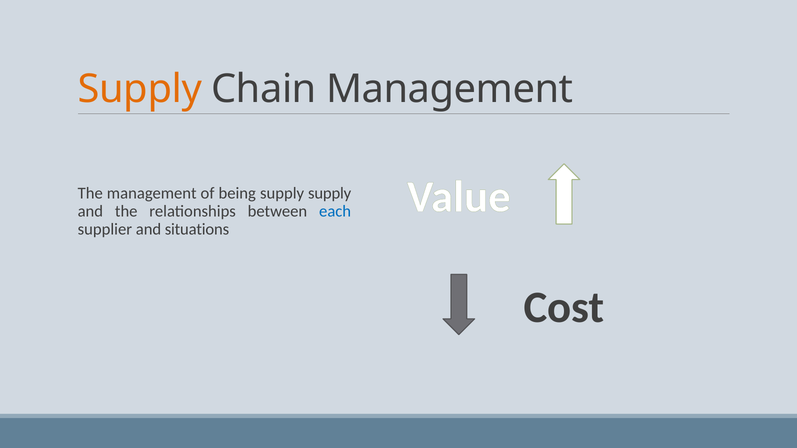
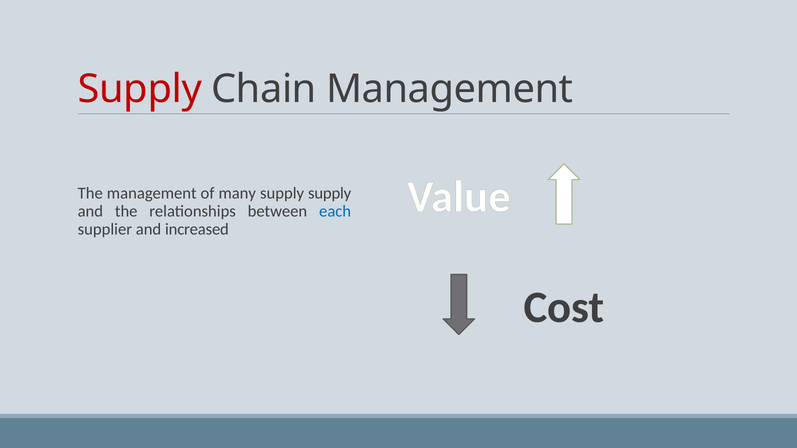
Supply at (140, 89) colour: orange -> red
being: being -> many
situations: situations -> increased
